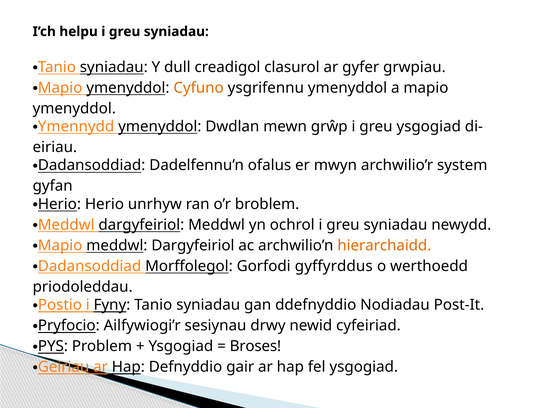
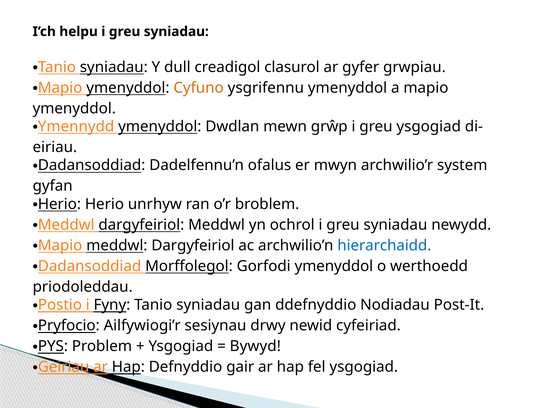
hierarchaidd colour: orange -> blue
Gorfodi gyffyrddus: gyffyrddus -> ymenyddol
Broses: Broses -> Bywyd
